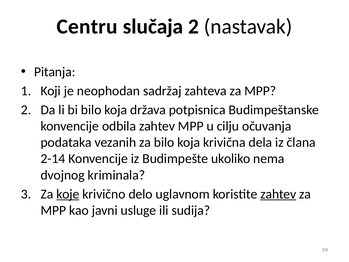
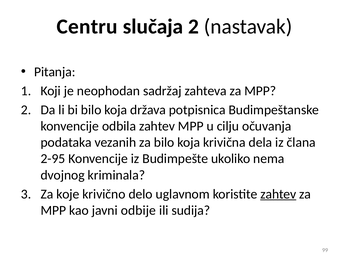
2-14: 2-14 -> 2-95
koje underline: present -> none
usluge: usluge -> odbije
